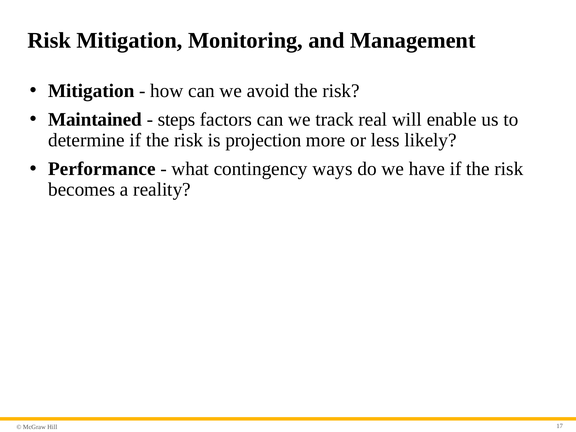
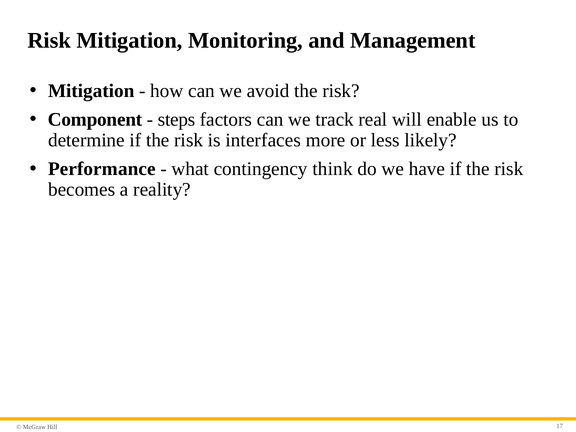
Maintained: Maintained -> Component
projection: projection -> interfaces
ways: ways -> think
